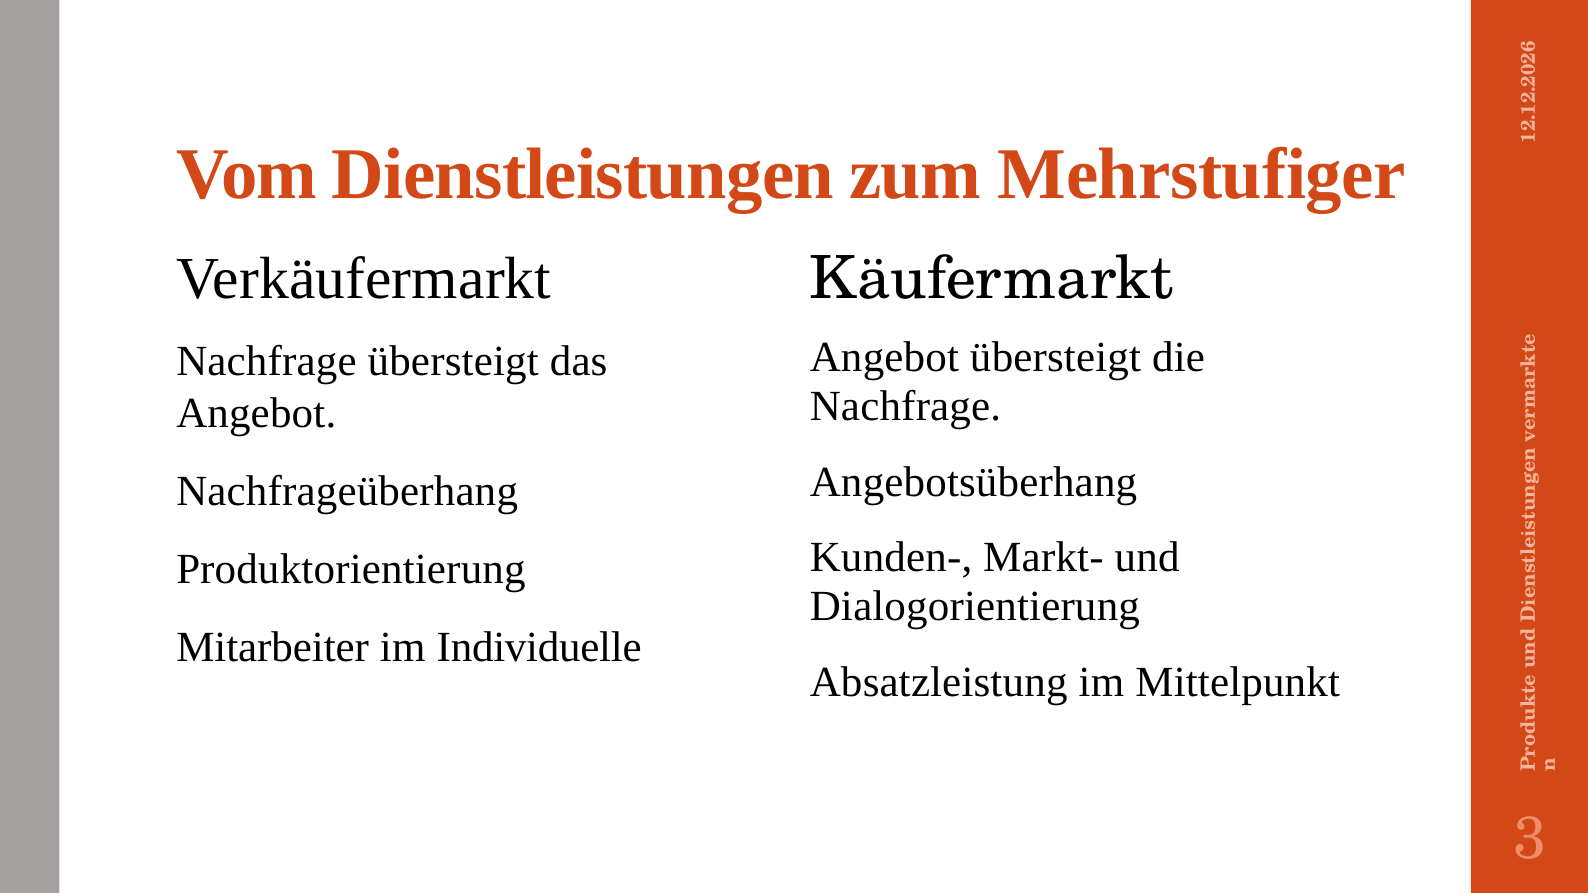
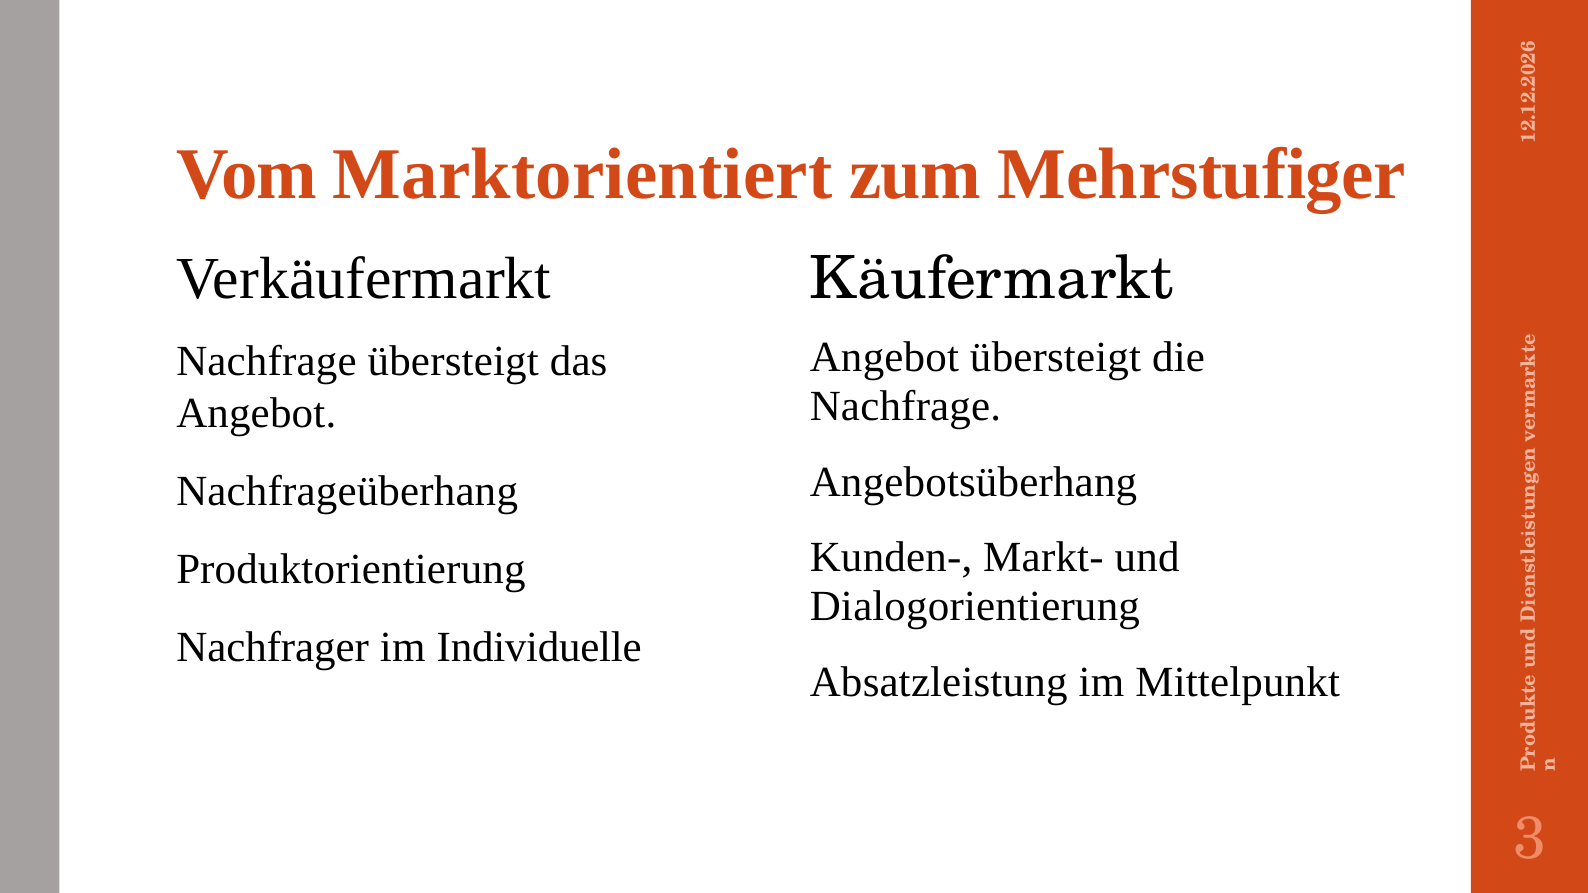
Dienstleistungen: Dienstleistungen -> Marktorientiert
Mitarbeiter: Mitarbeiter -> Nachfrager
